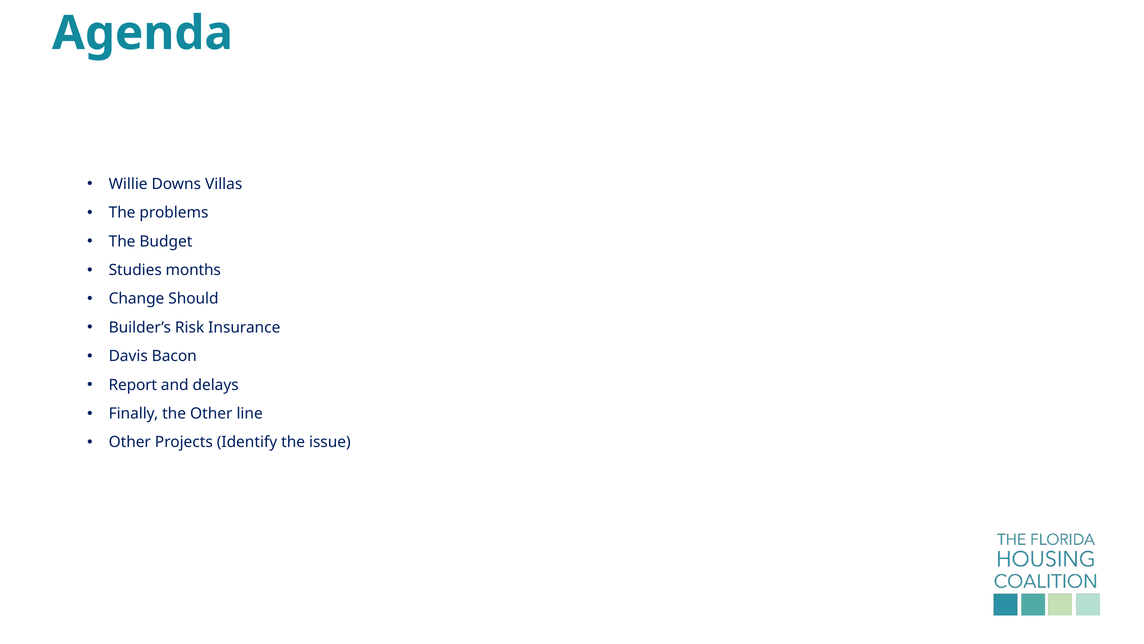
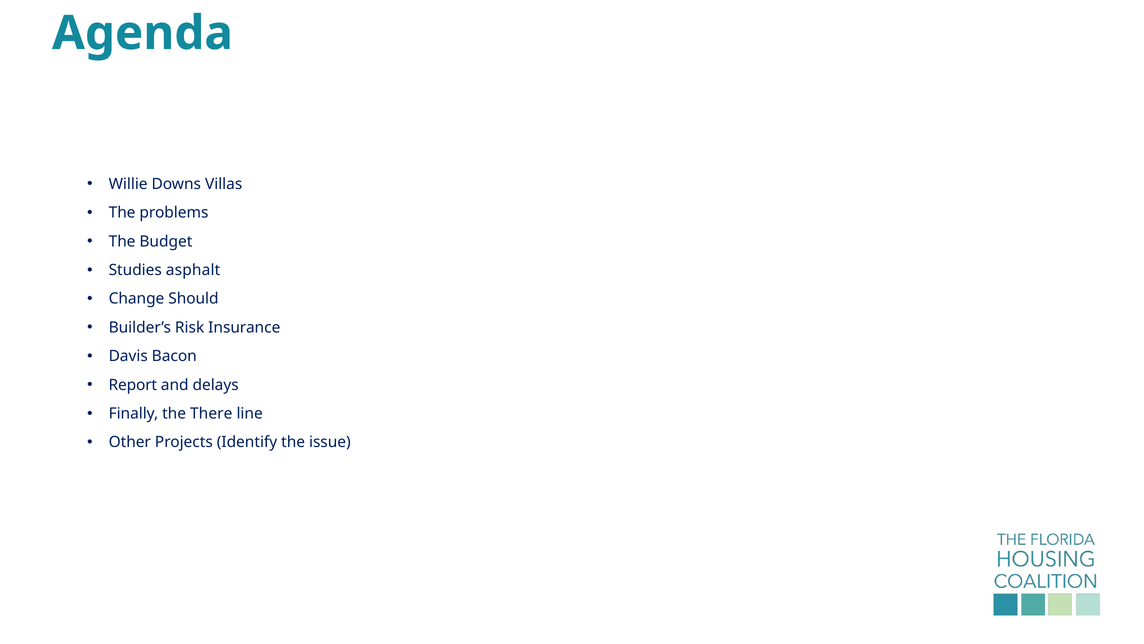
months: months -> asphalt
the Other: Other -> There
